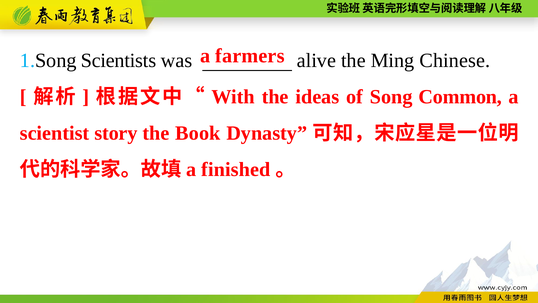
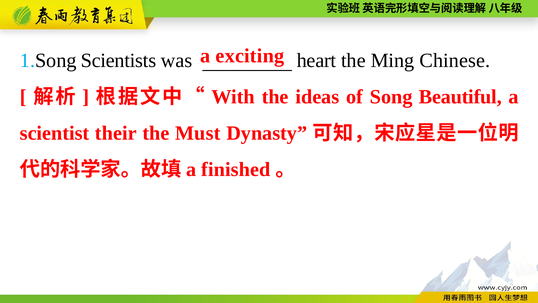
farmers: farmers -> exciting
alive: alive -> heart
Common: Common -> Beautiful
story: story -> their
Book: Book -> Must
